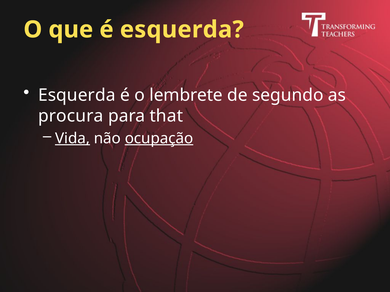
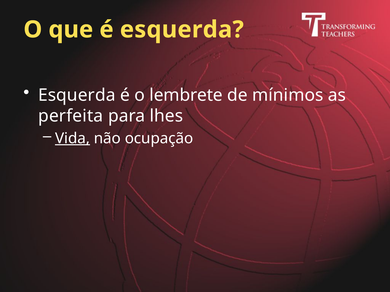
segundo: segundo -> mínimos
procura: procura -> perfeita
that: that -> lhes
ocupação underline: present -> none
